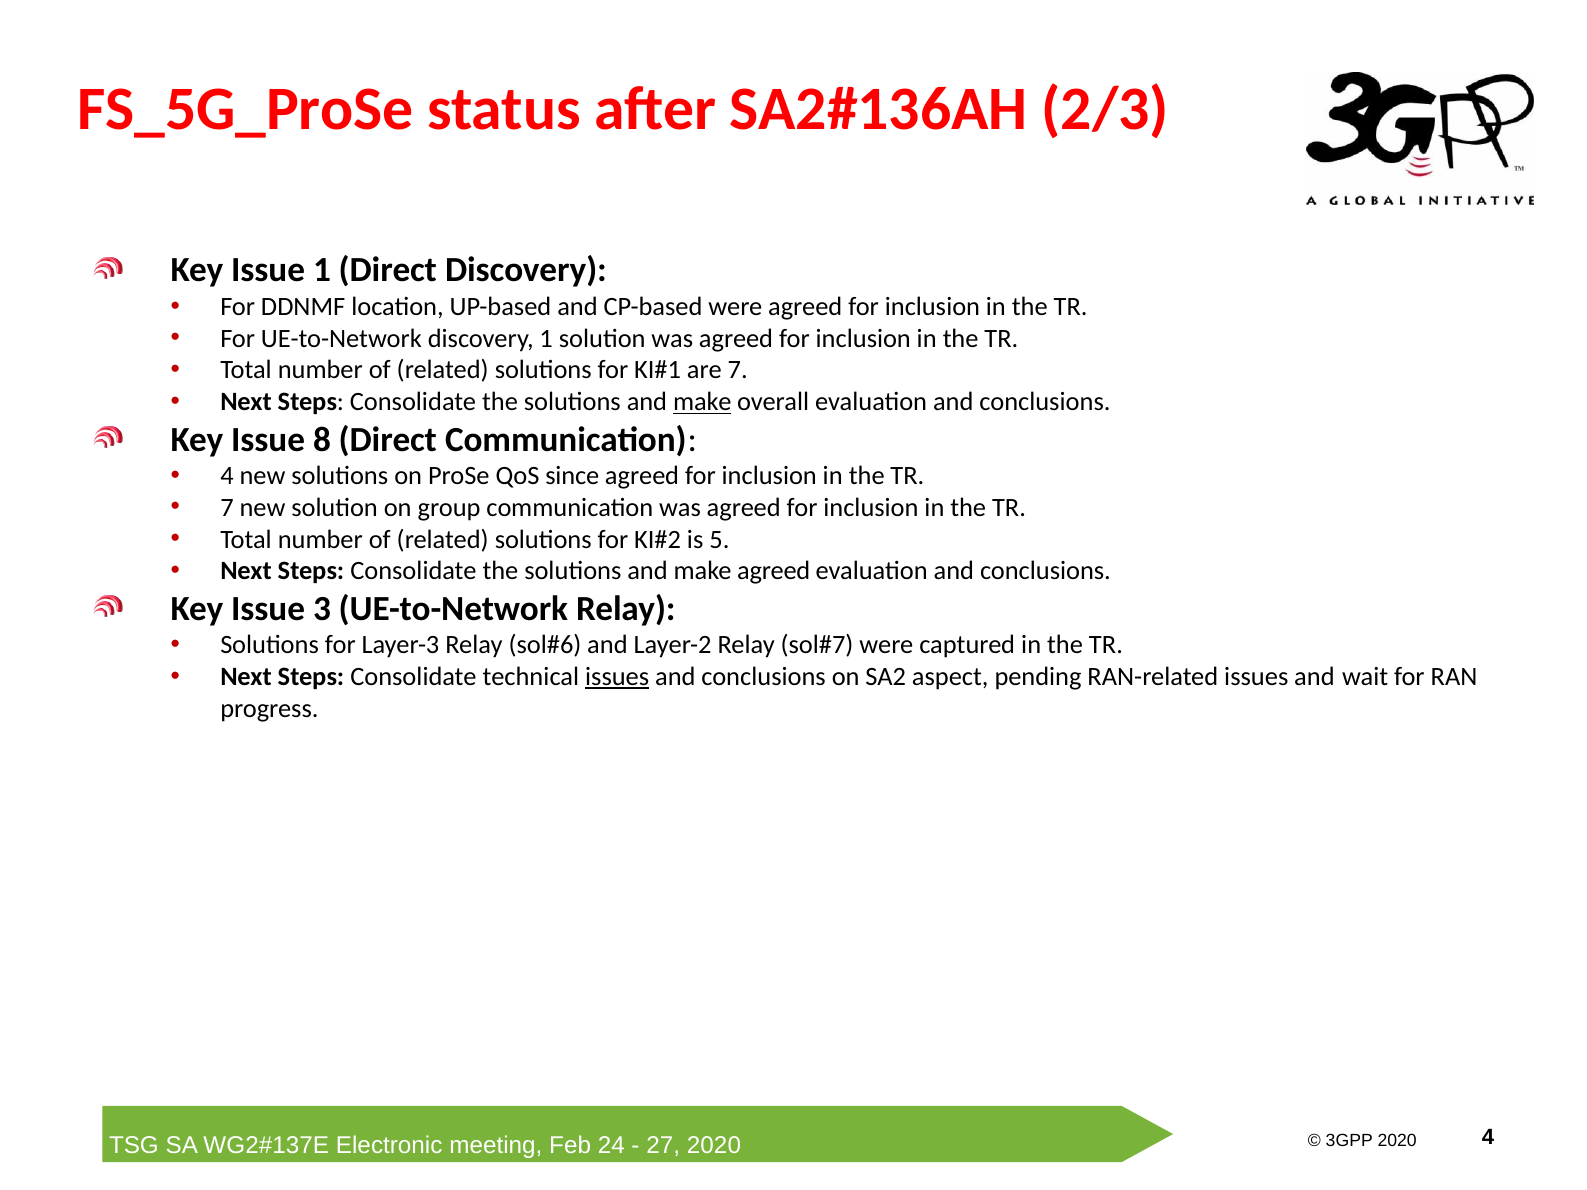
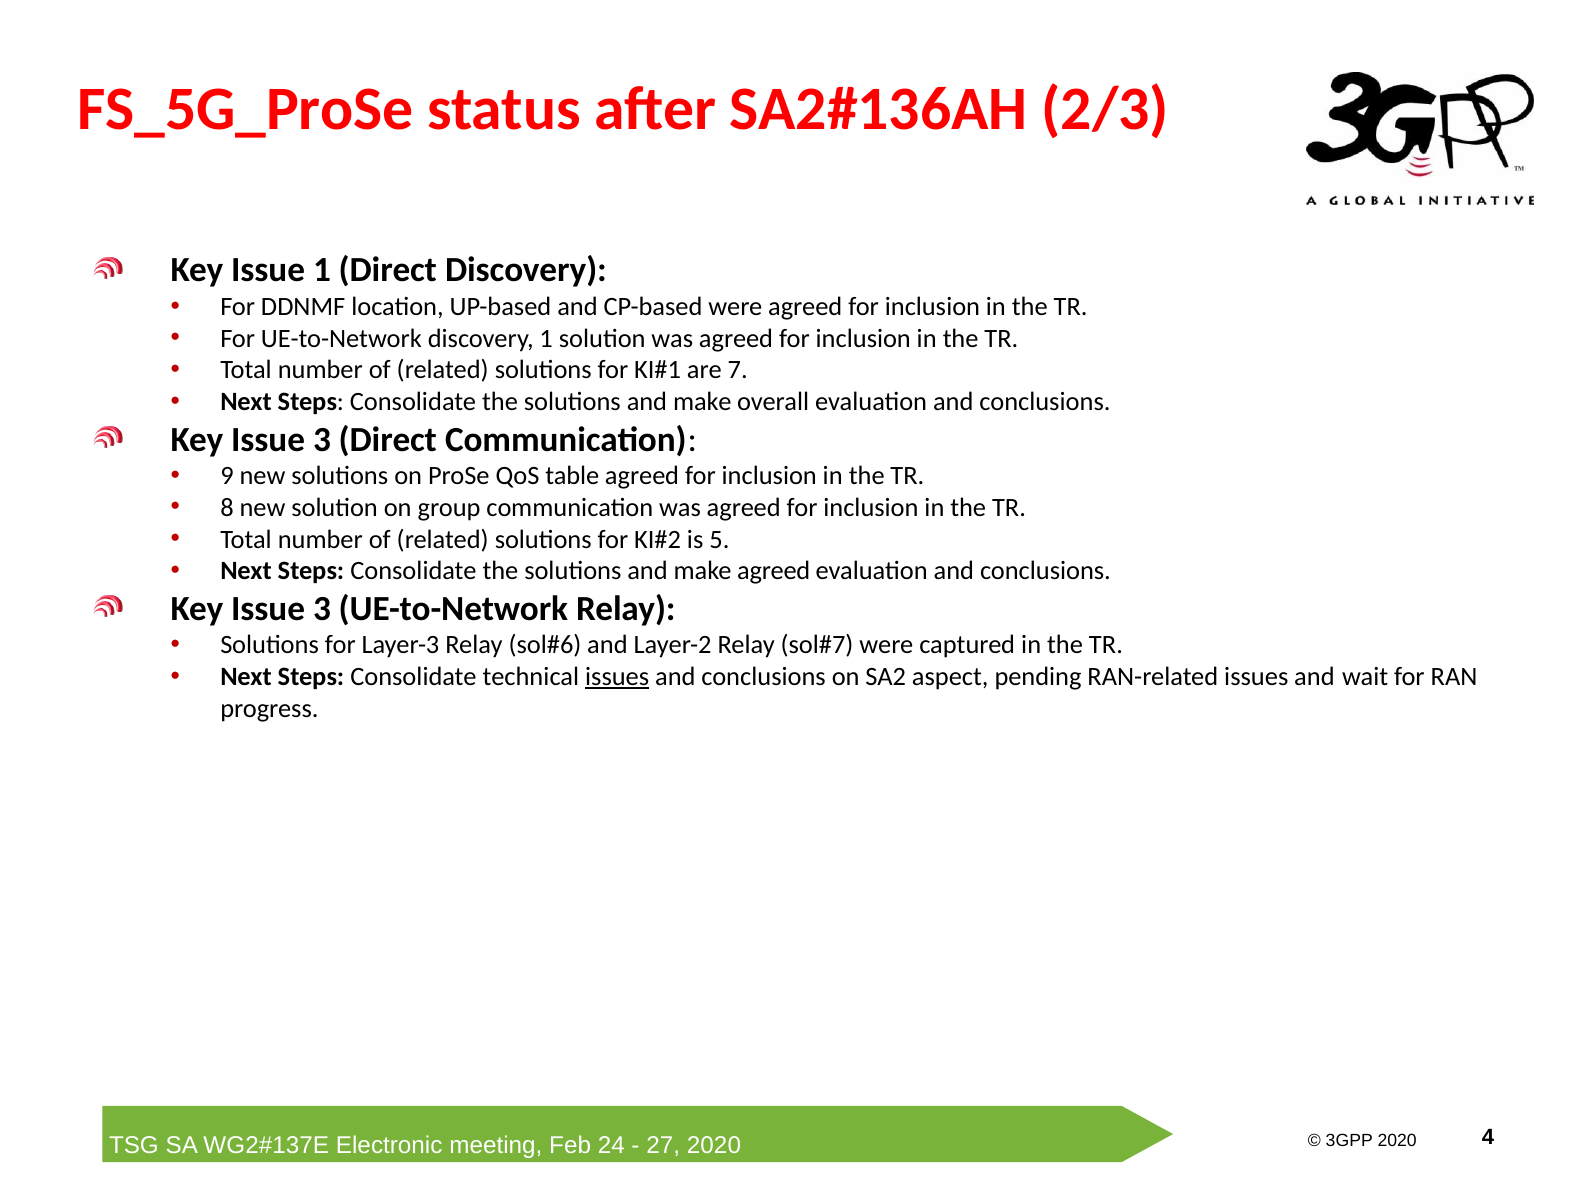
make at (702, 402) underline: present -> none
8 at (322, 440): 8 -> 3
4 at (227, 476): 4 -> 9
since: since -> table
7 at (227, 508): 7 -> 8
